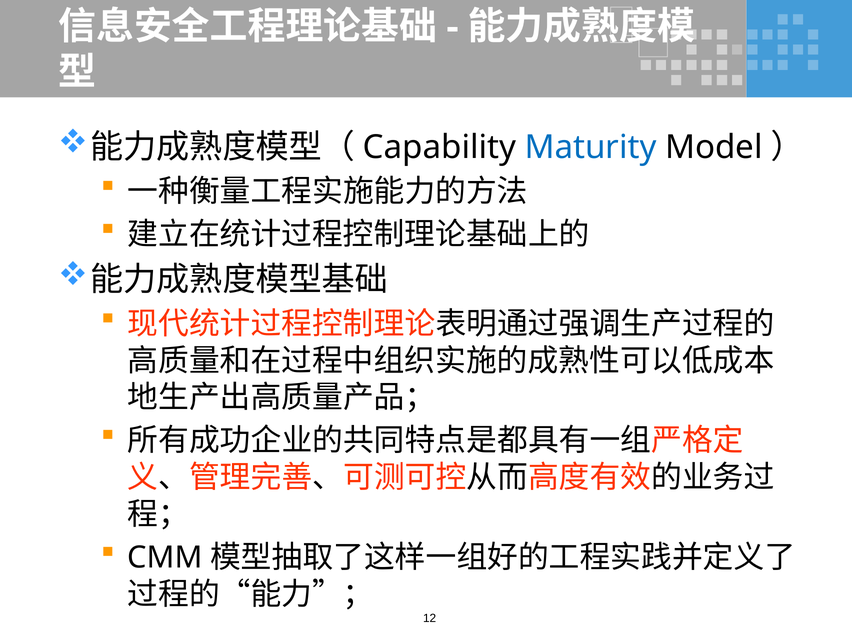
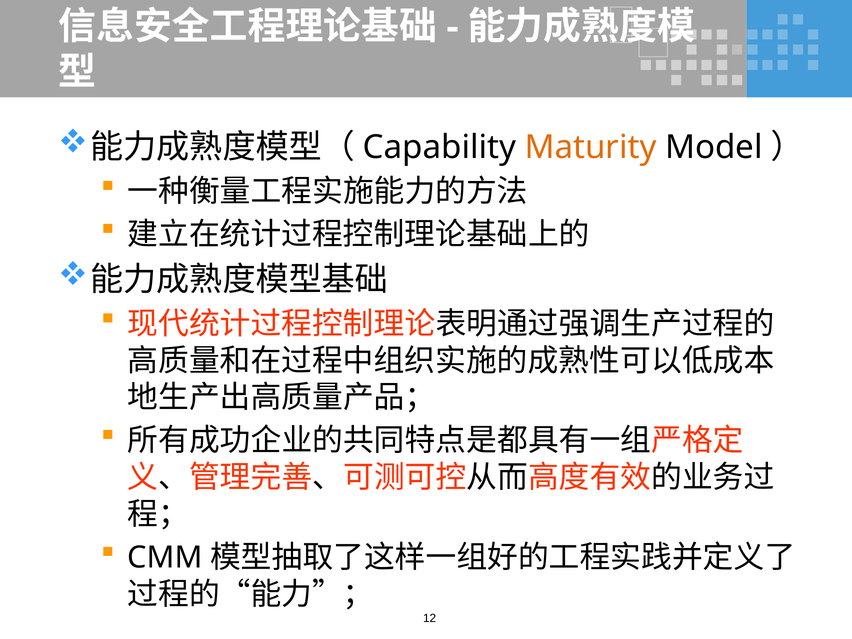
Maturity colour: blue -> orange
